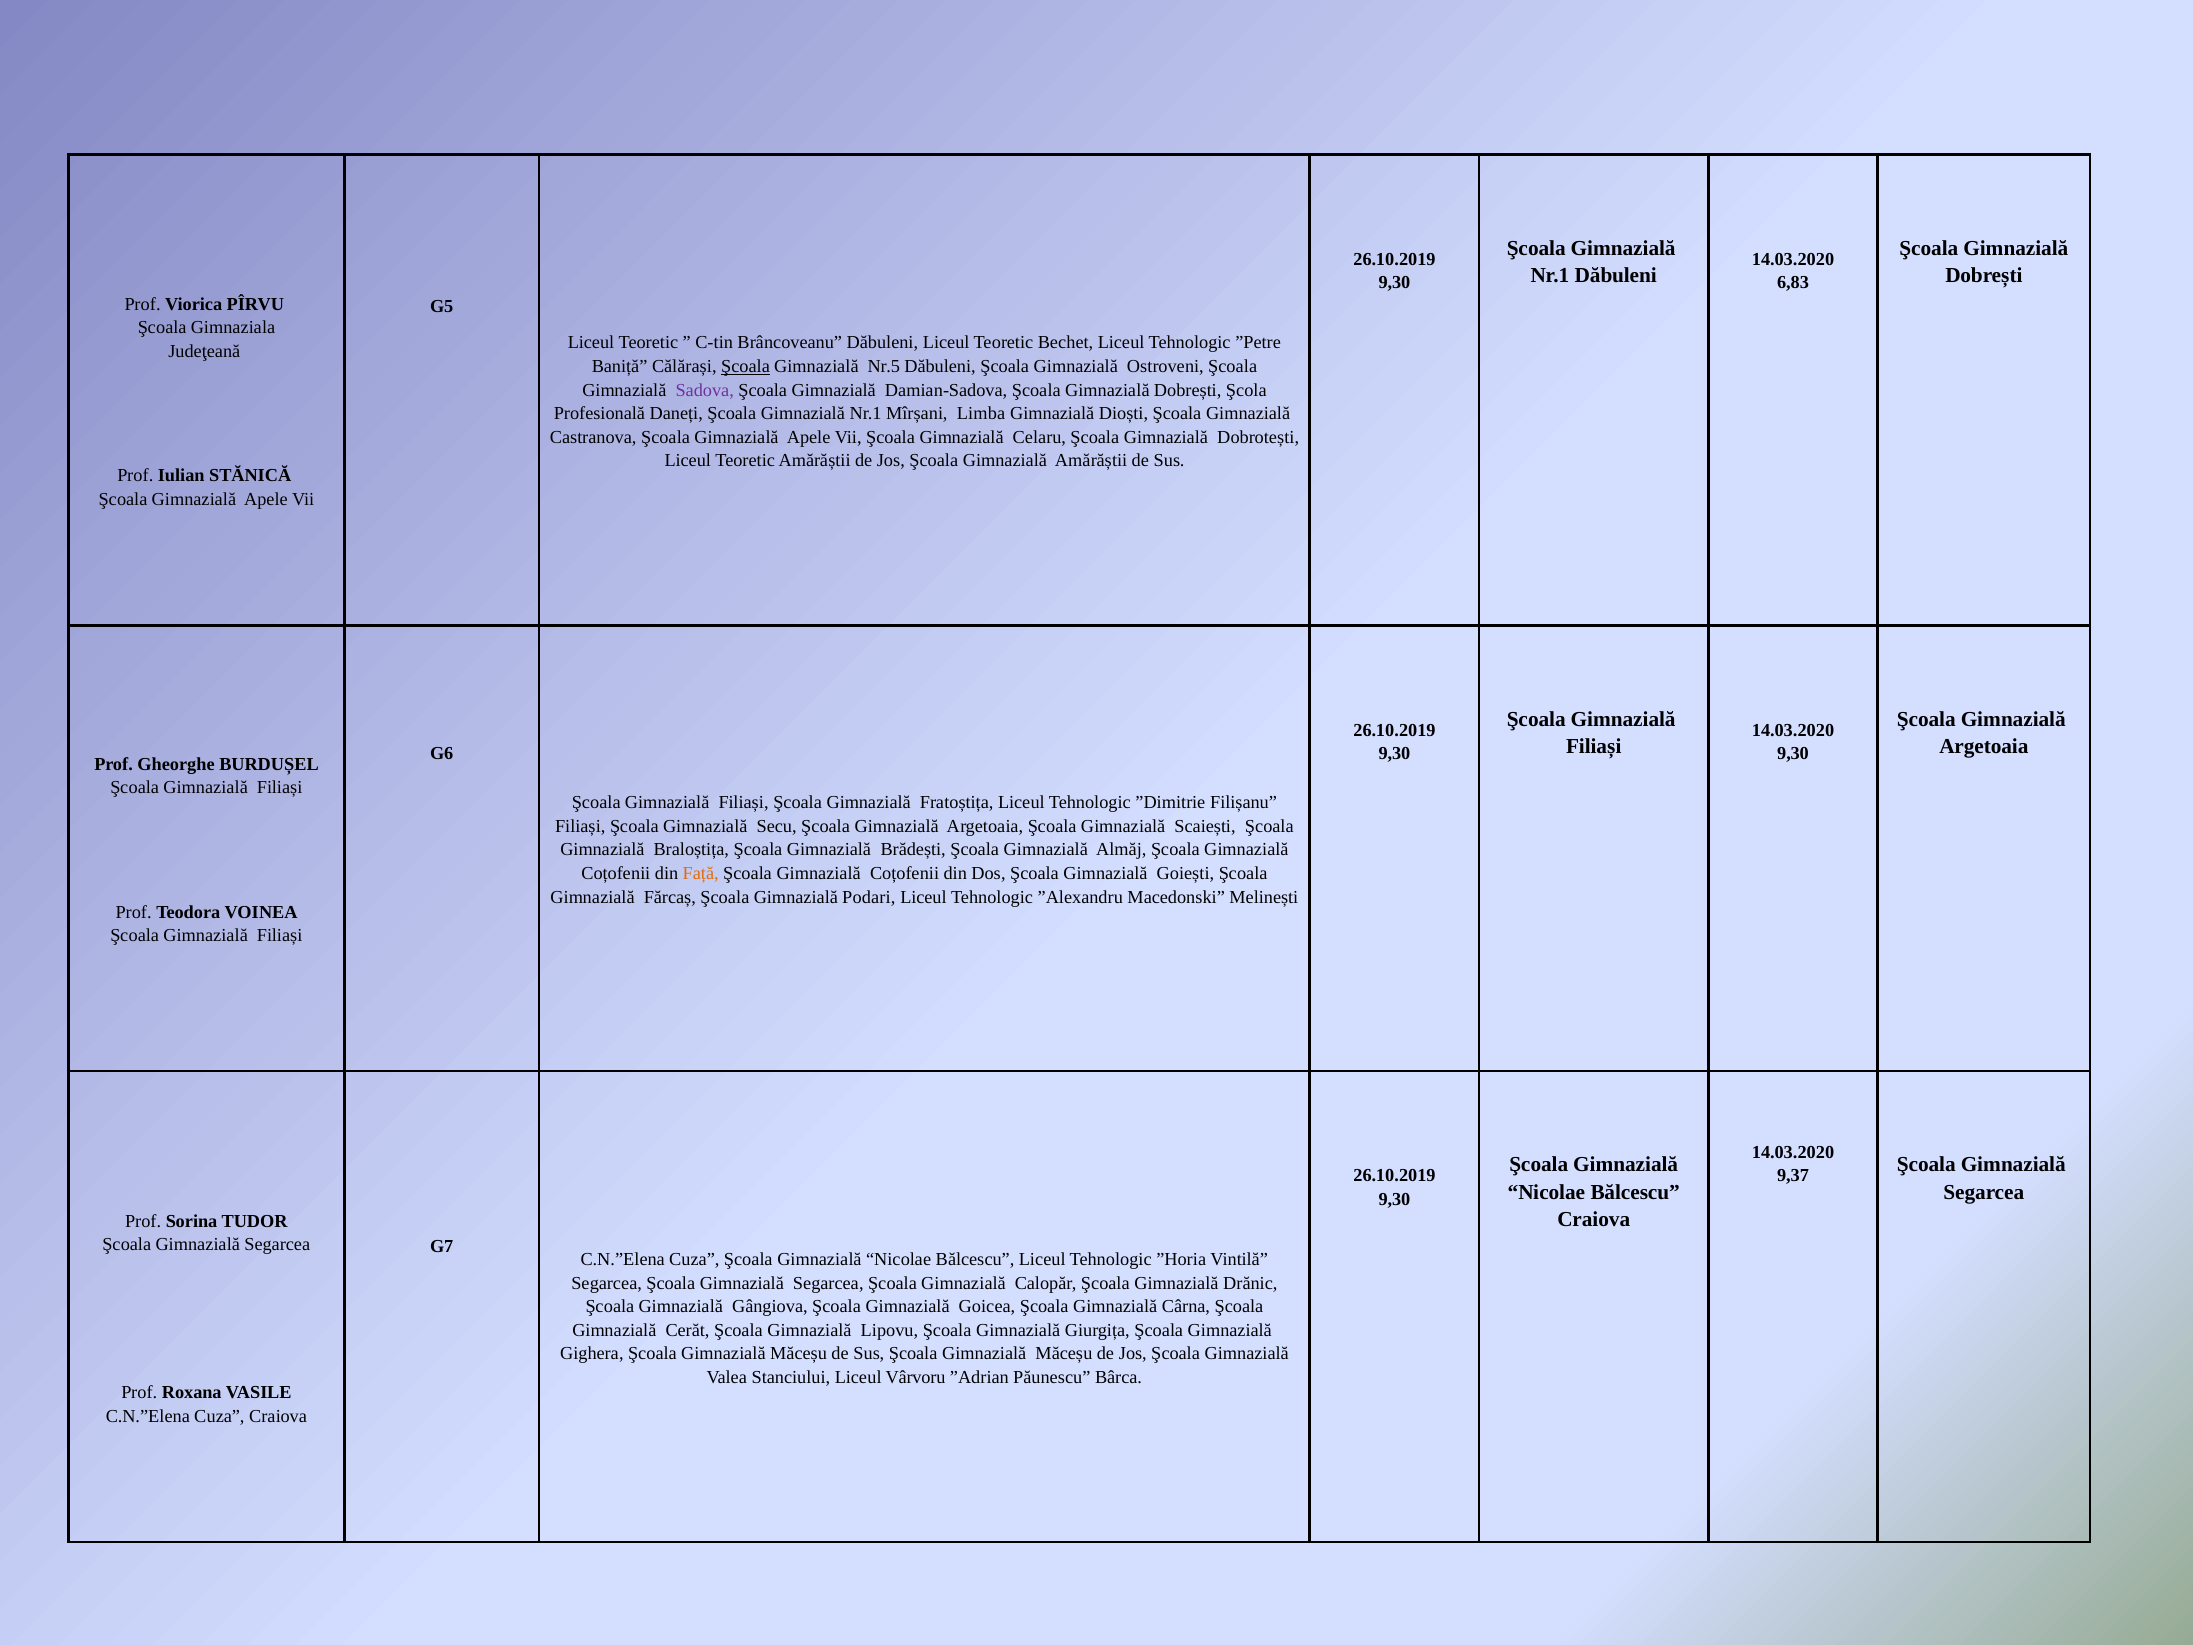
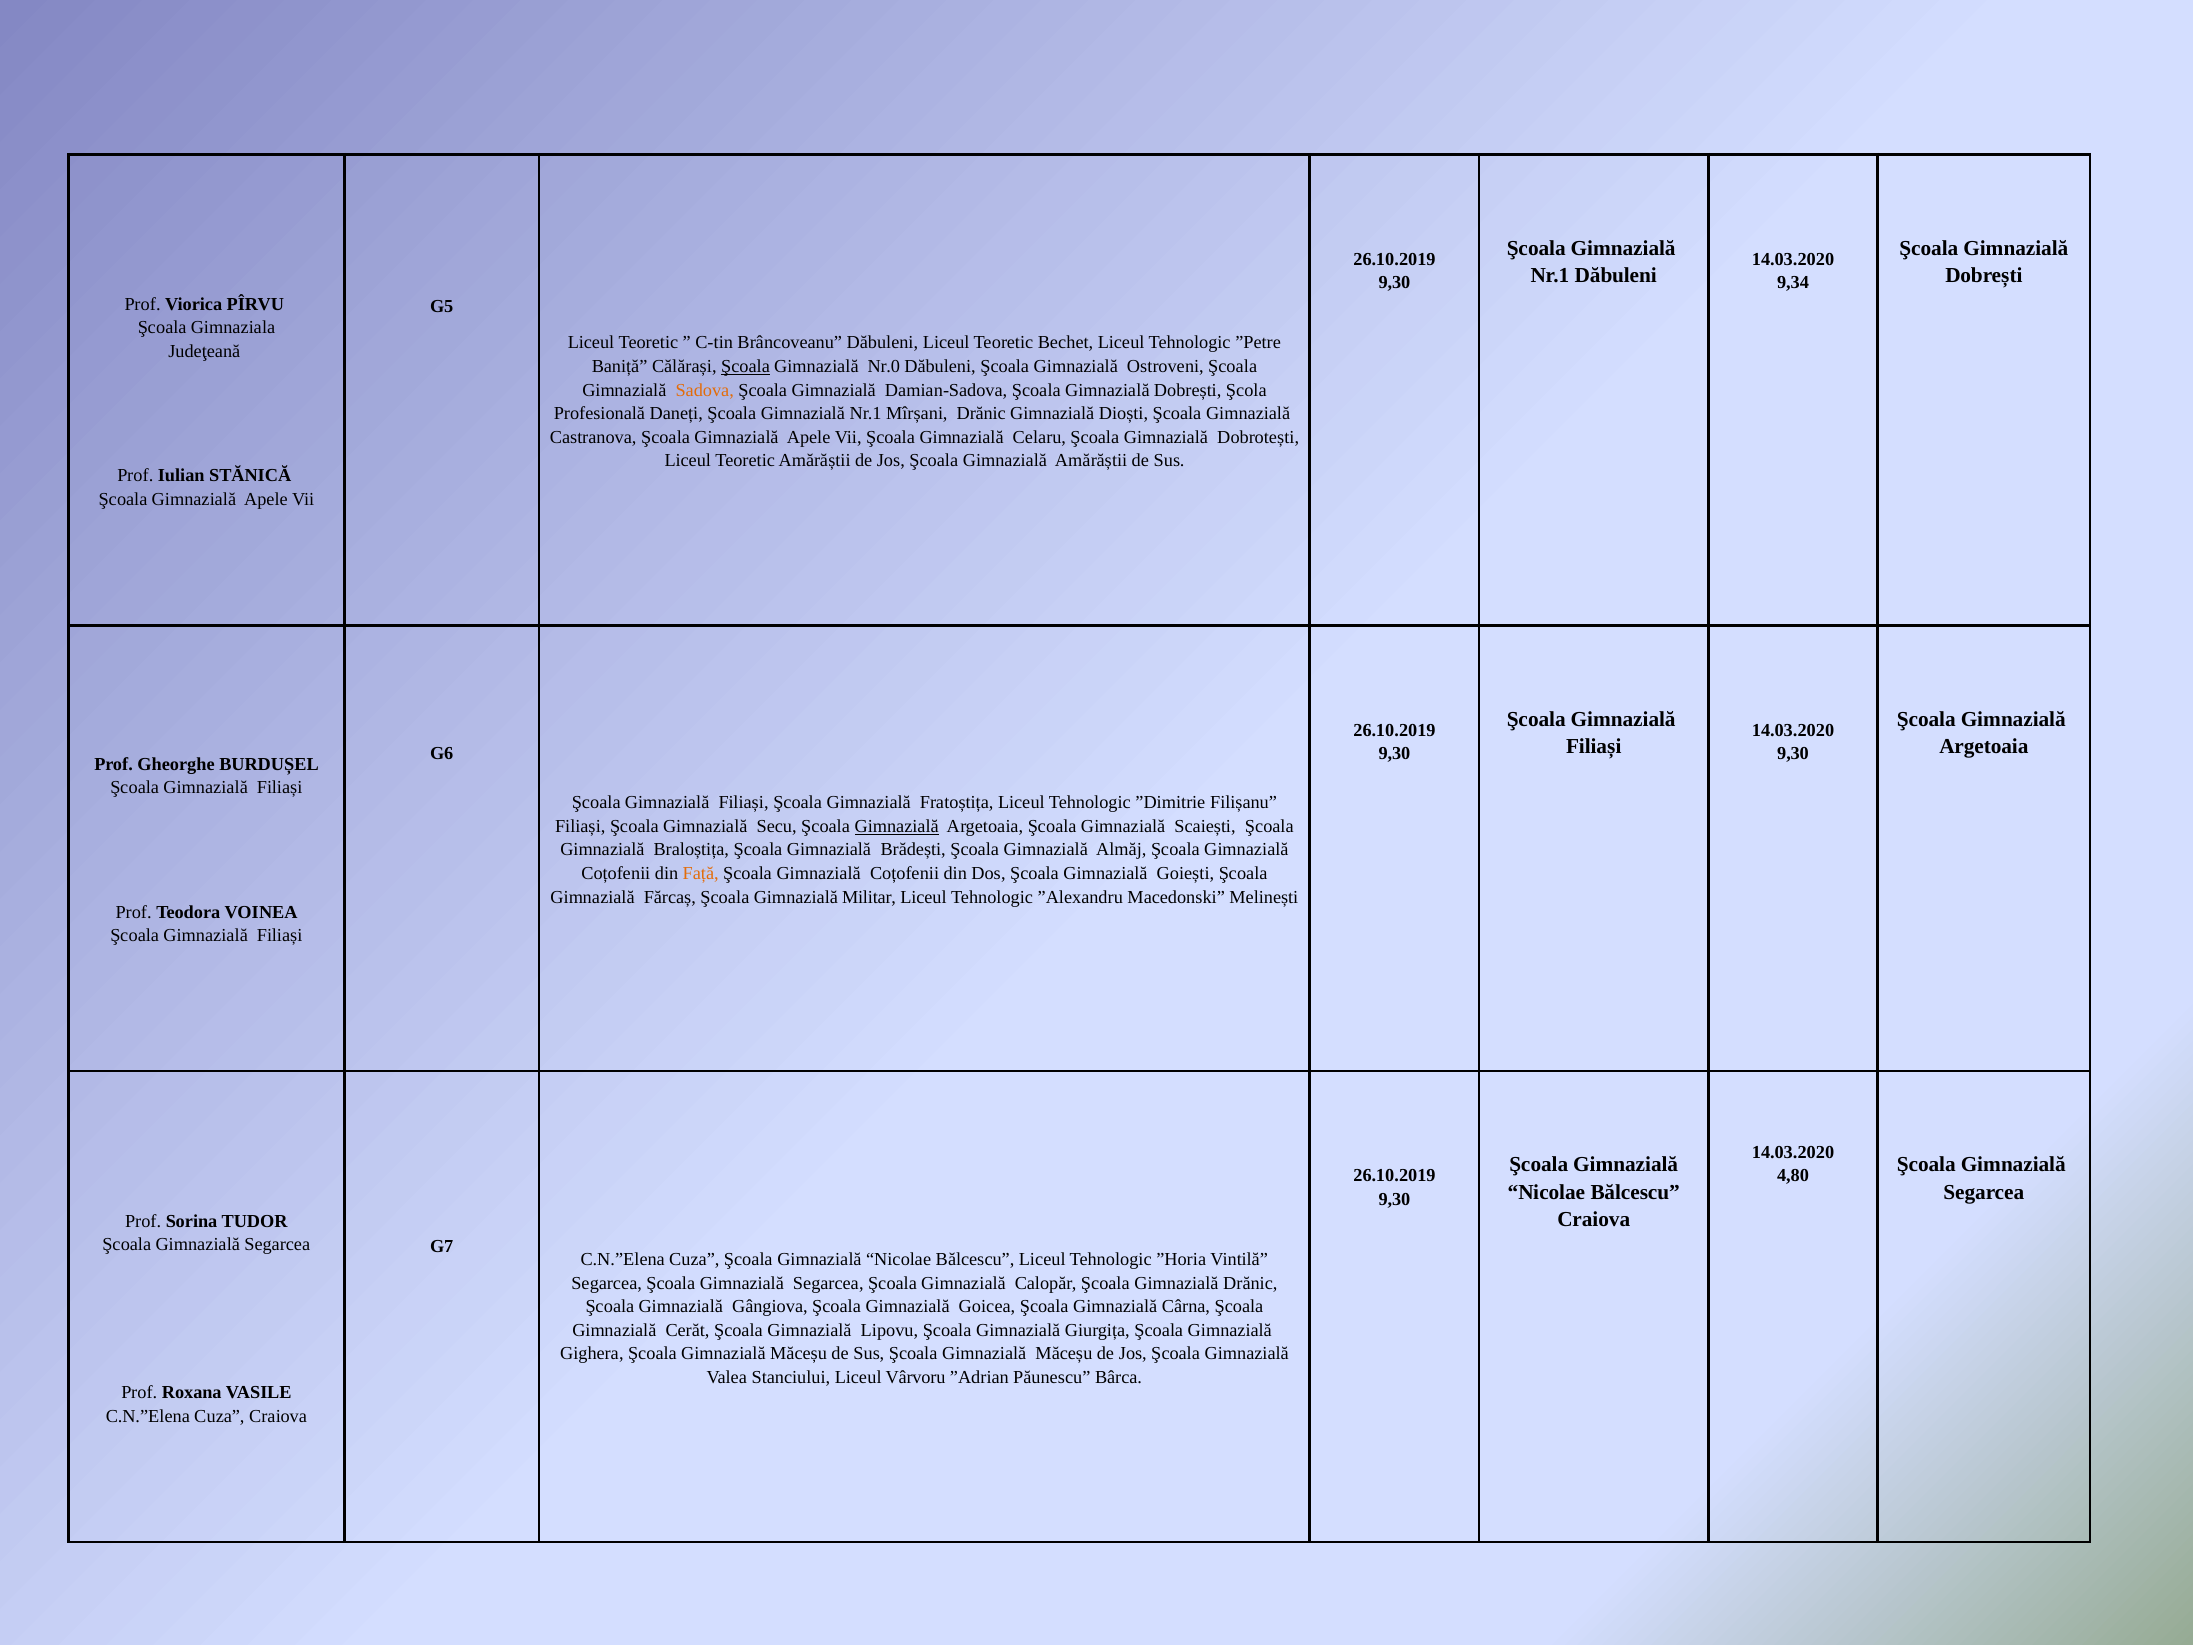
6,83: 6,83 -> 9,34
Nr.5: Nr.5 -> Nr.0
Sadova colour: purple -> orange
Mîrșani Limba: Limba -> Drănic
Gimnazială at (897, 826) underline: none -> present
Podari: Podari -> Militar
9,37: 9,37 -> 4,80
